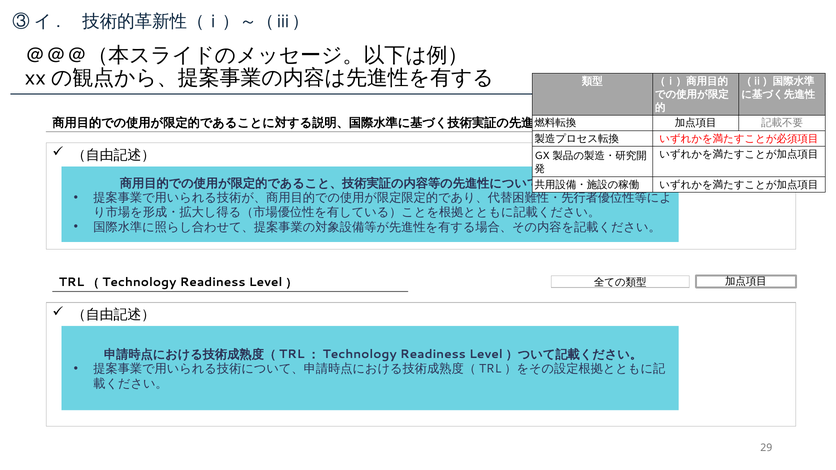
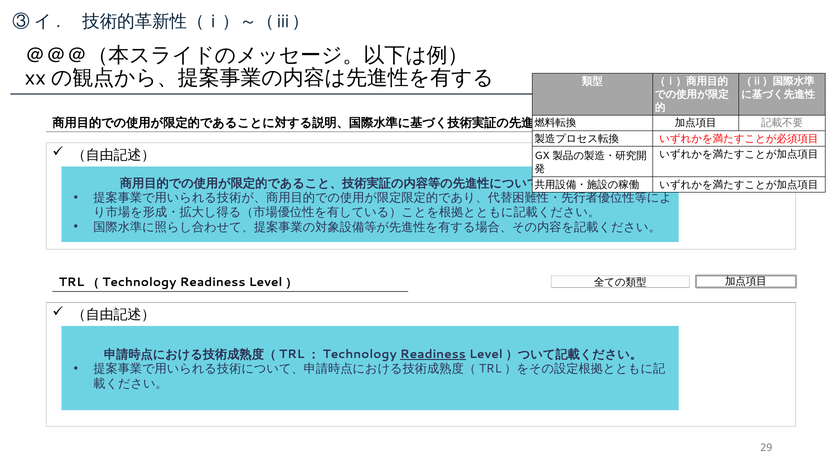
Readiness at (433, 354) underline: none -> present
